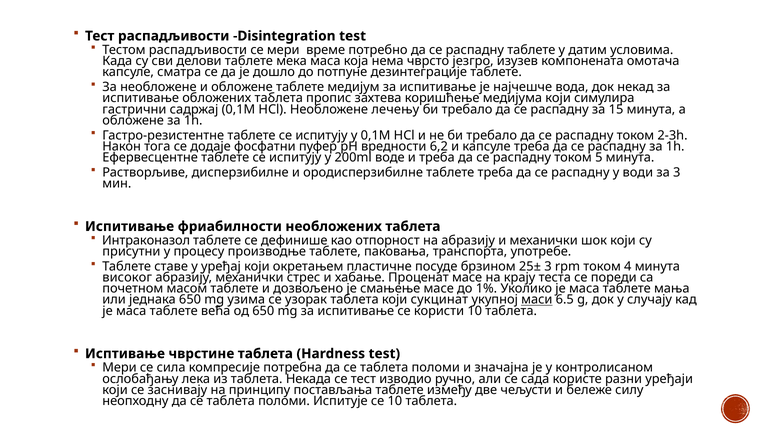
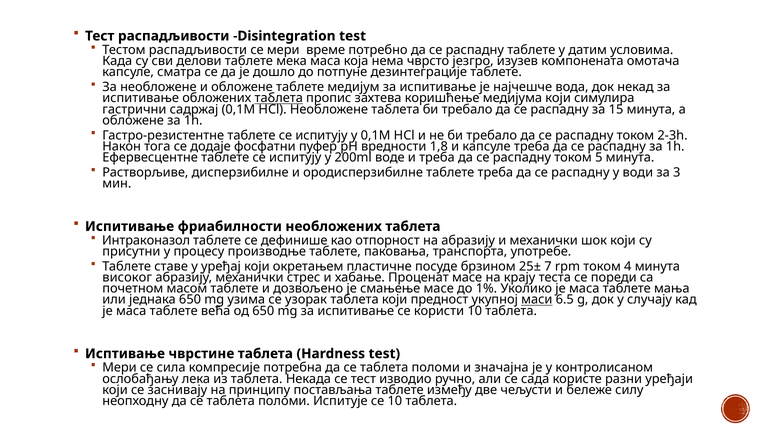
таблета at (279, 98) underline: none -> present
Необложене лечењу: лечењу -> таблета
6,2: 6,2 -> 1,8
25± 3: 3 -> 7
сукцинат: сукцинат -> предност
